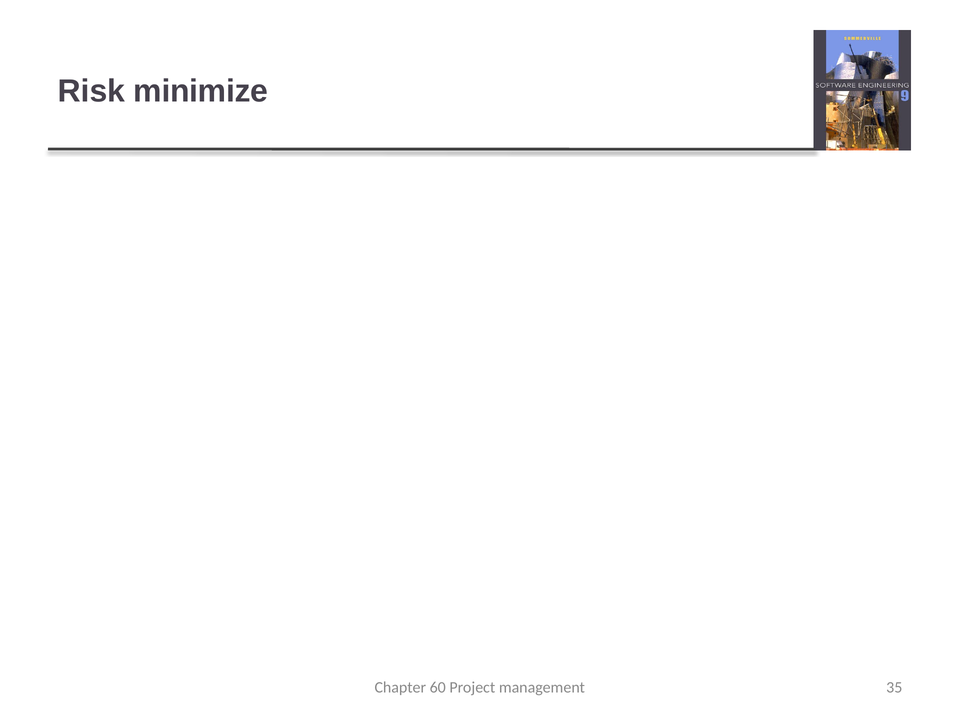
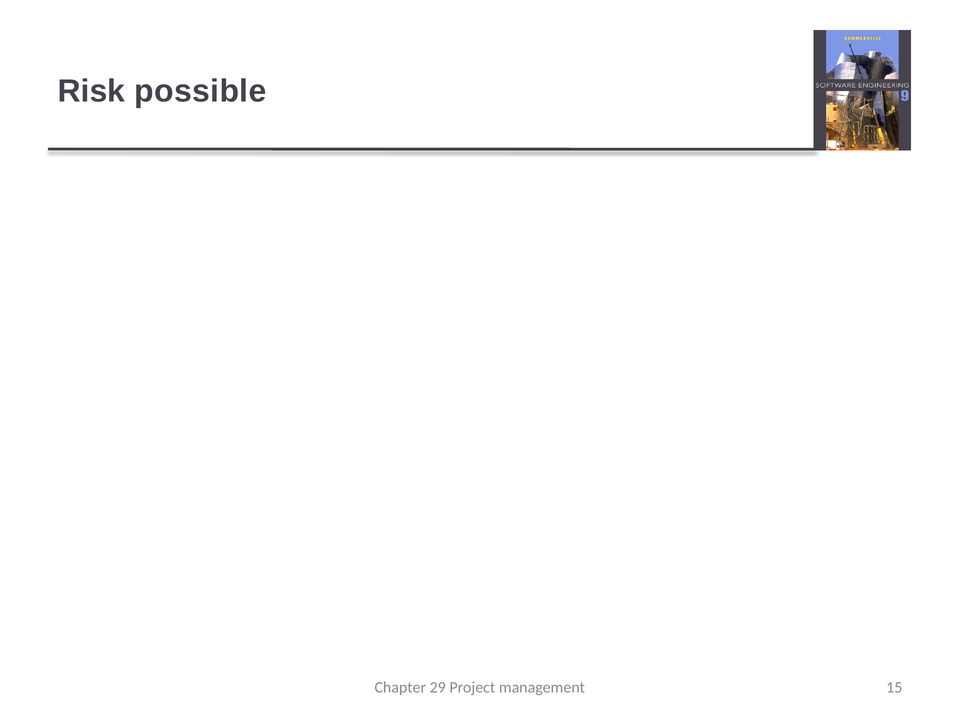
minimize: minimize -> possible
60: 60 -> 29
35: 35 -> 15
